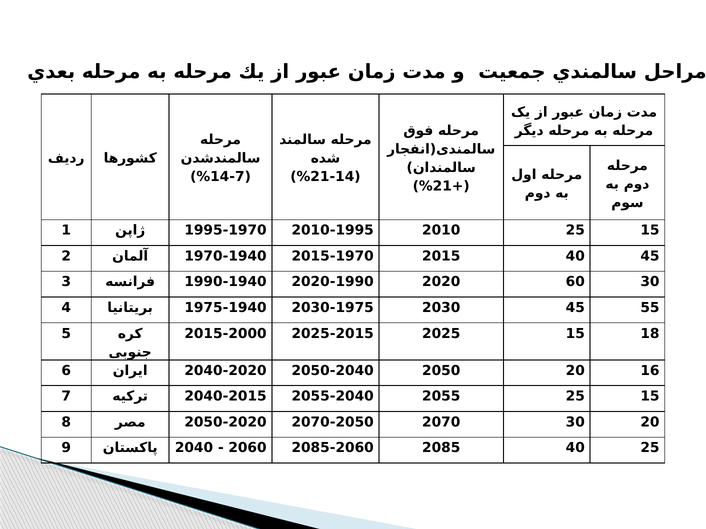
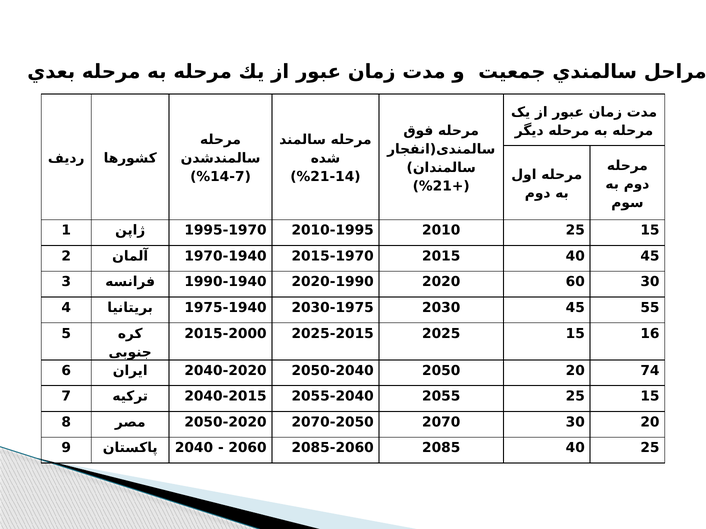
18: 18 -> 16
16: 16 -> 74
